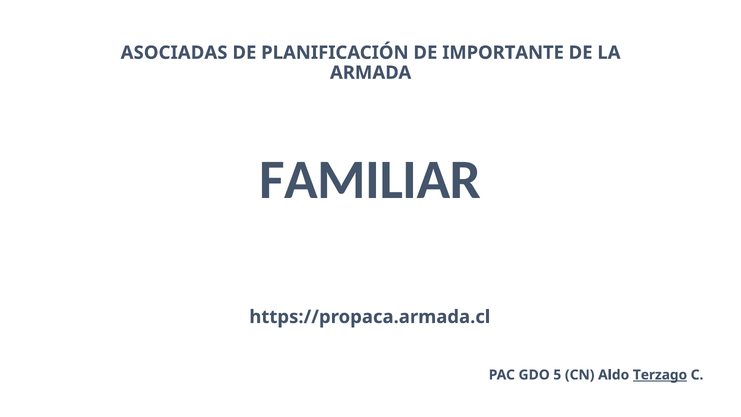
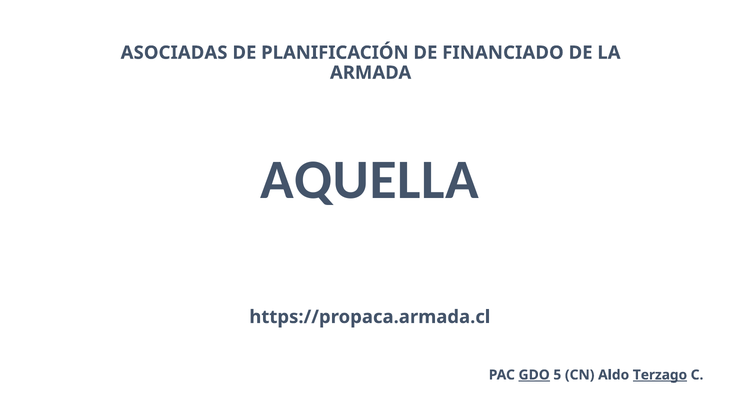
IMPORTANTE: IMPORTANTE -> FINANCIADO
FAMILIAR: FAMILIAR -> AQUELLA
GDO underline: none -> present
